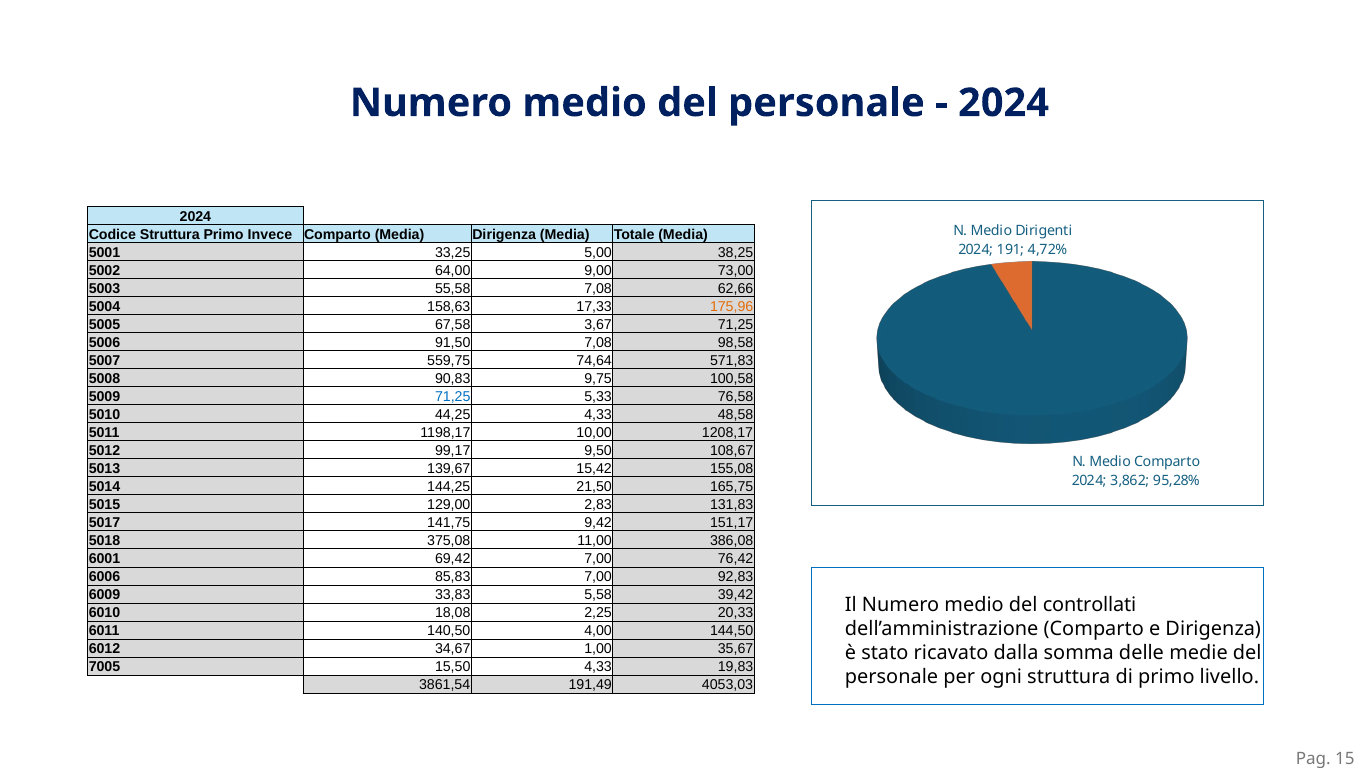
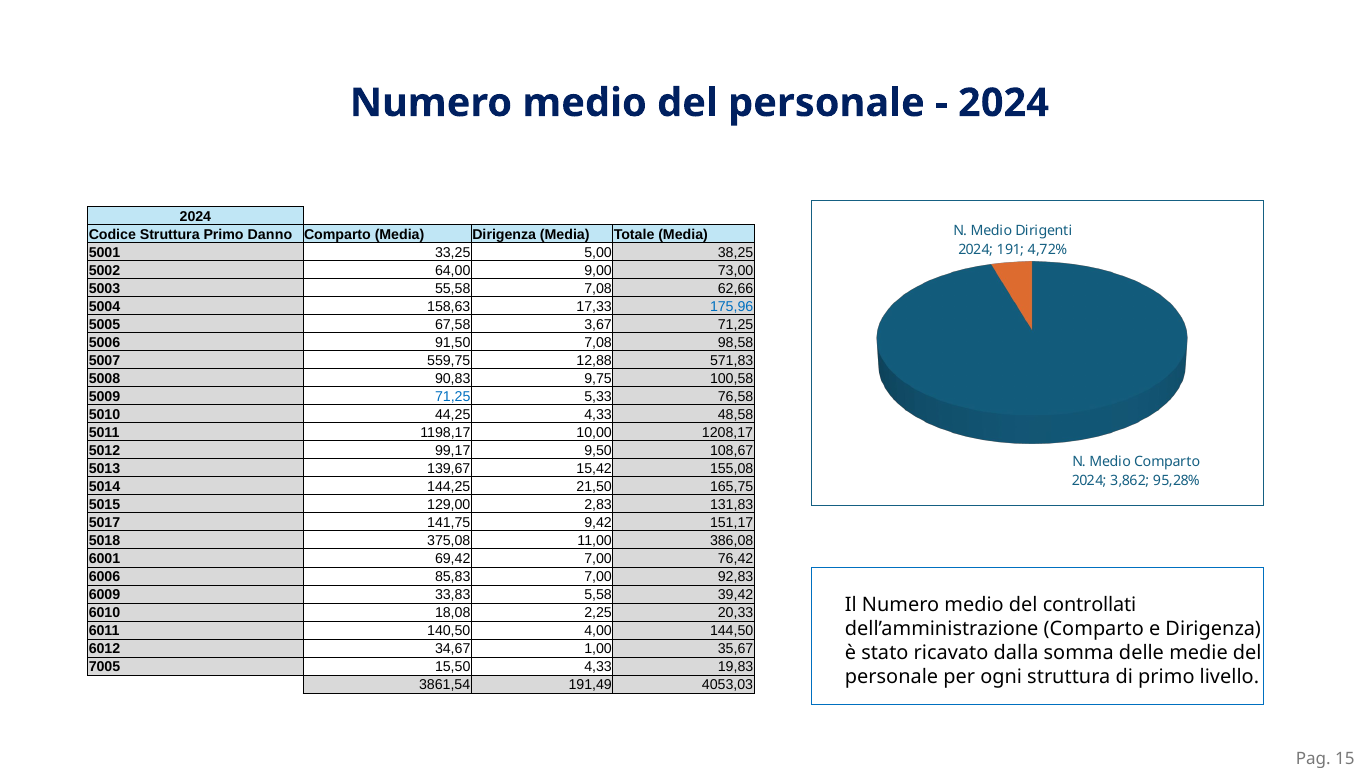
Invece: Invece -> Danno
175,96 colour: orange -> blue
74,64: 74,64 -> 12,88
